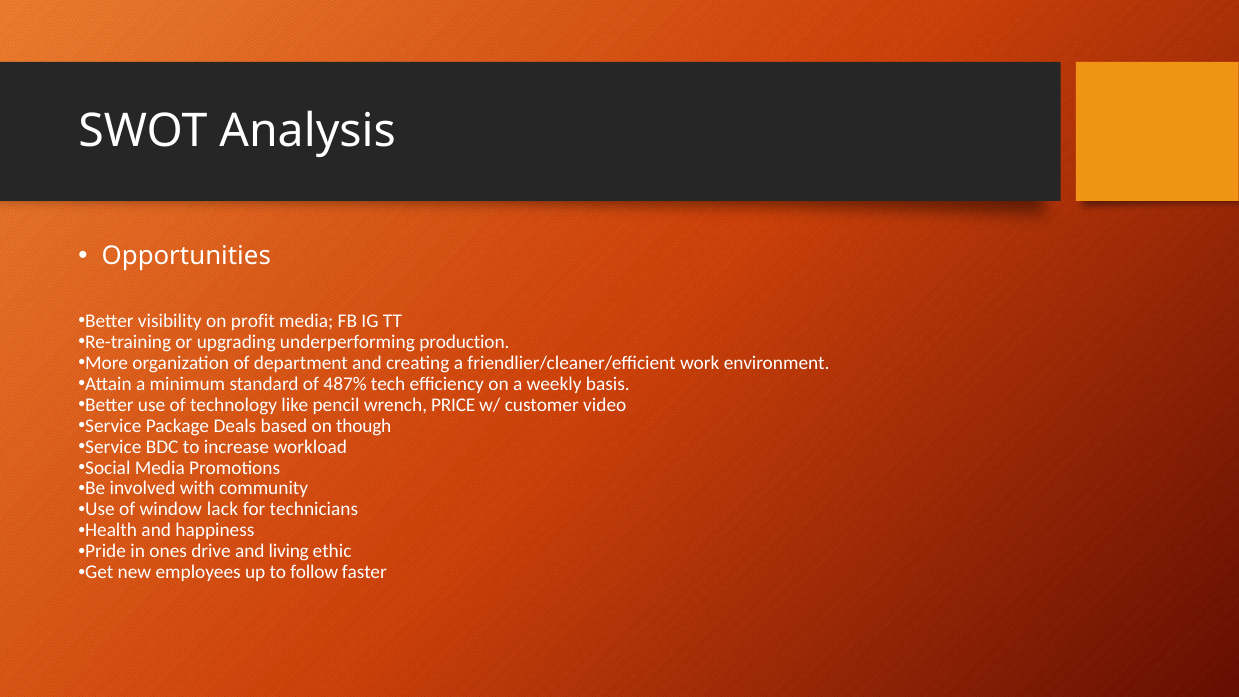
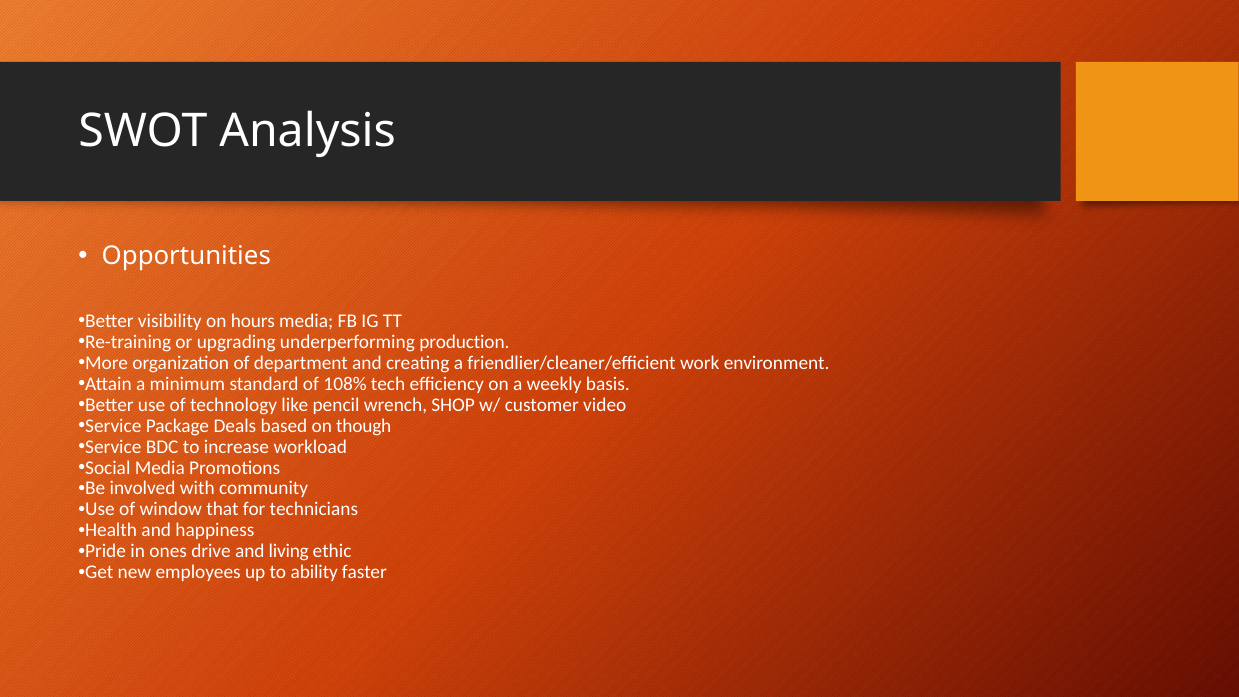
profit: profit -> hours
487%: 487% -> 108%
PRICE: PRICE -> SHOP
lack: lack -> that
follow: follow -> ability
